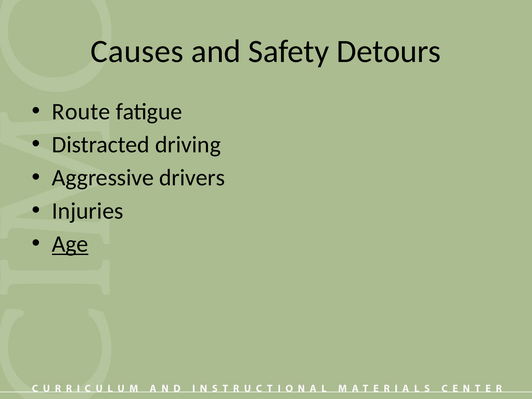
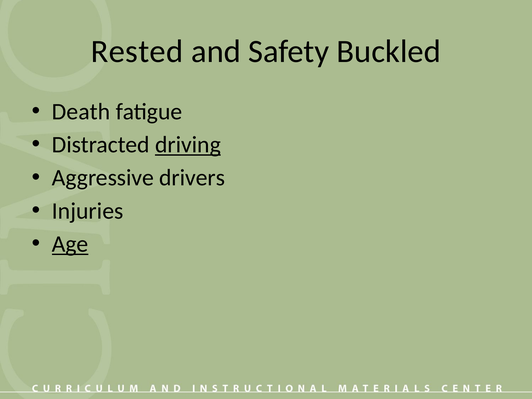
Causes: Causes -> Rested
Detours: Detours -> Buckled
Route: Route -> Death
driving underline: none -> present
